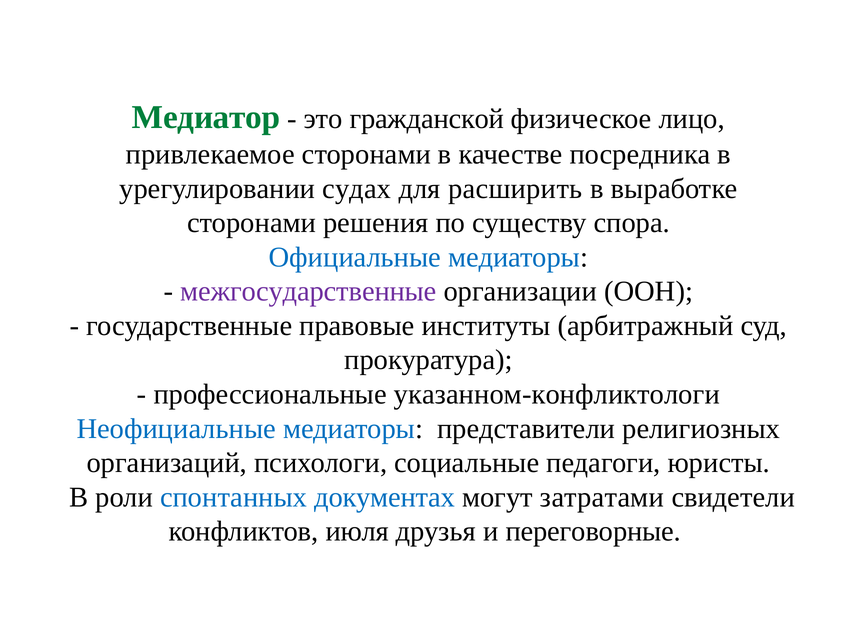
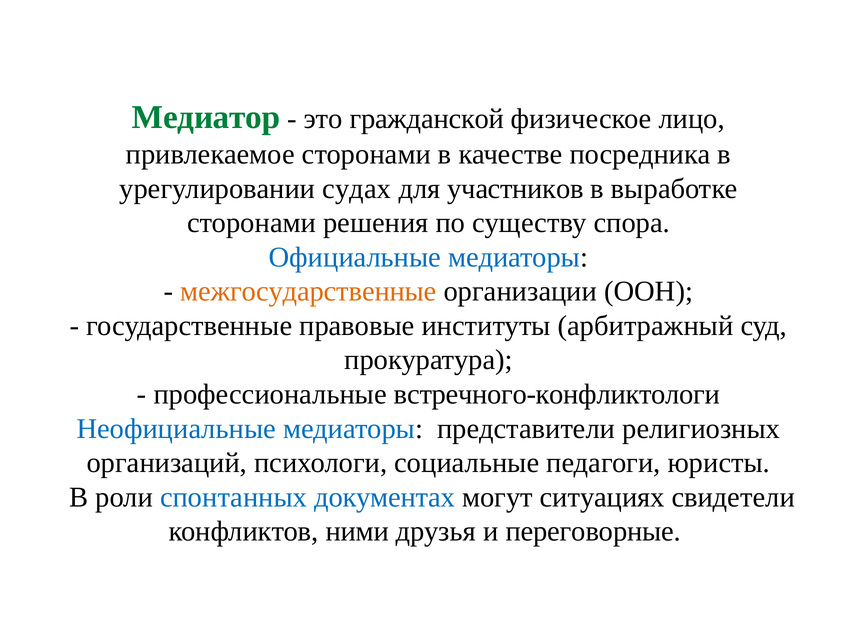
расширить: расширить -> участников
межгосударственные colour: purple -> orange
указанном-конфликтологи: указанном-конфликтологи -> встречного-конфликтологи
затратами: затратами -> ситуациях
июля: июля -> ними
